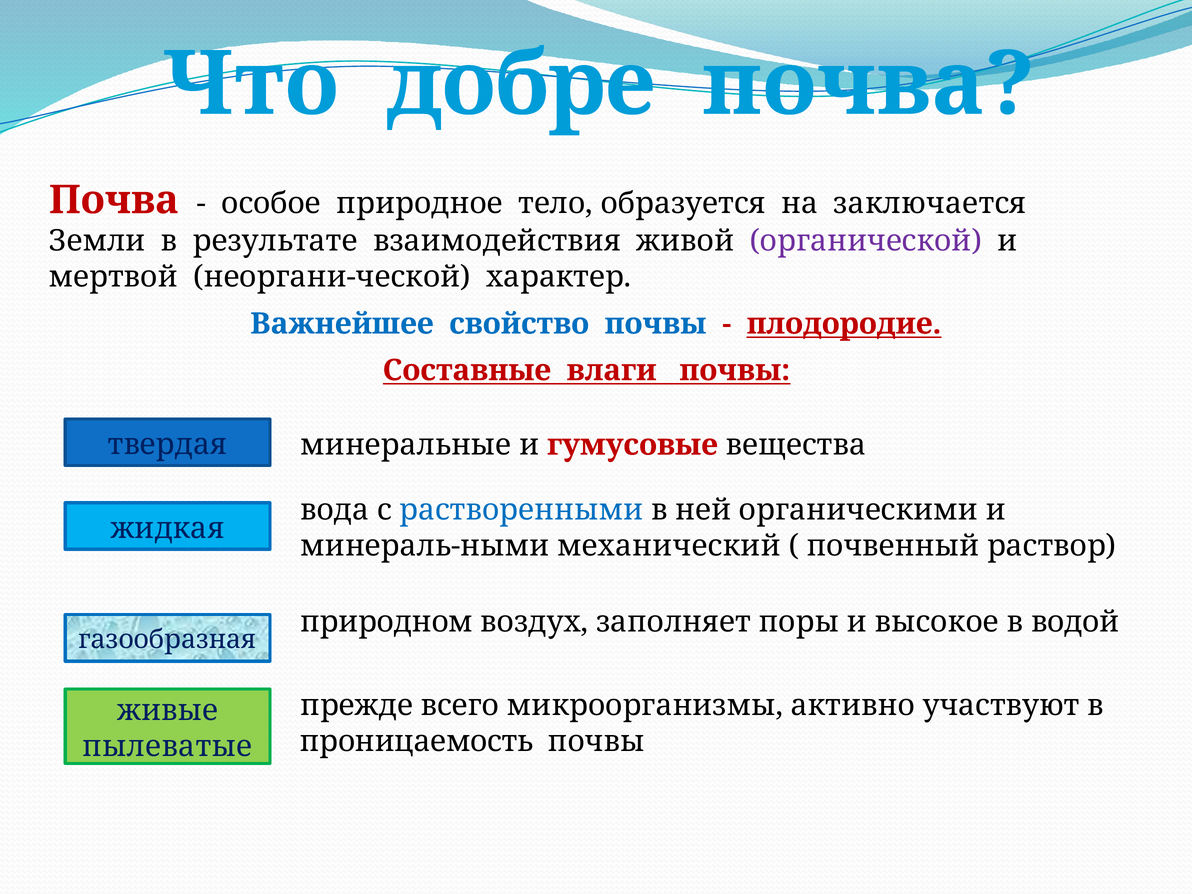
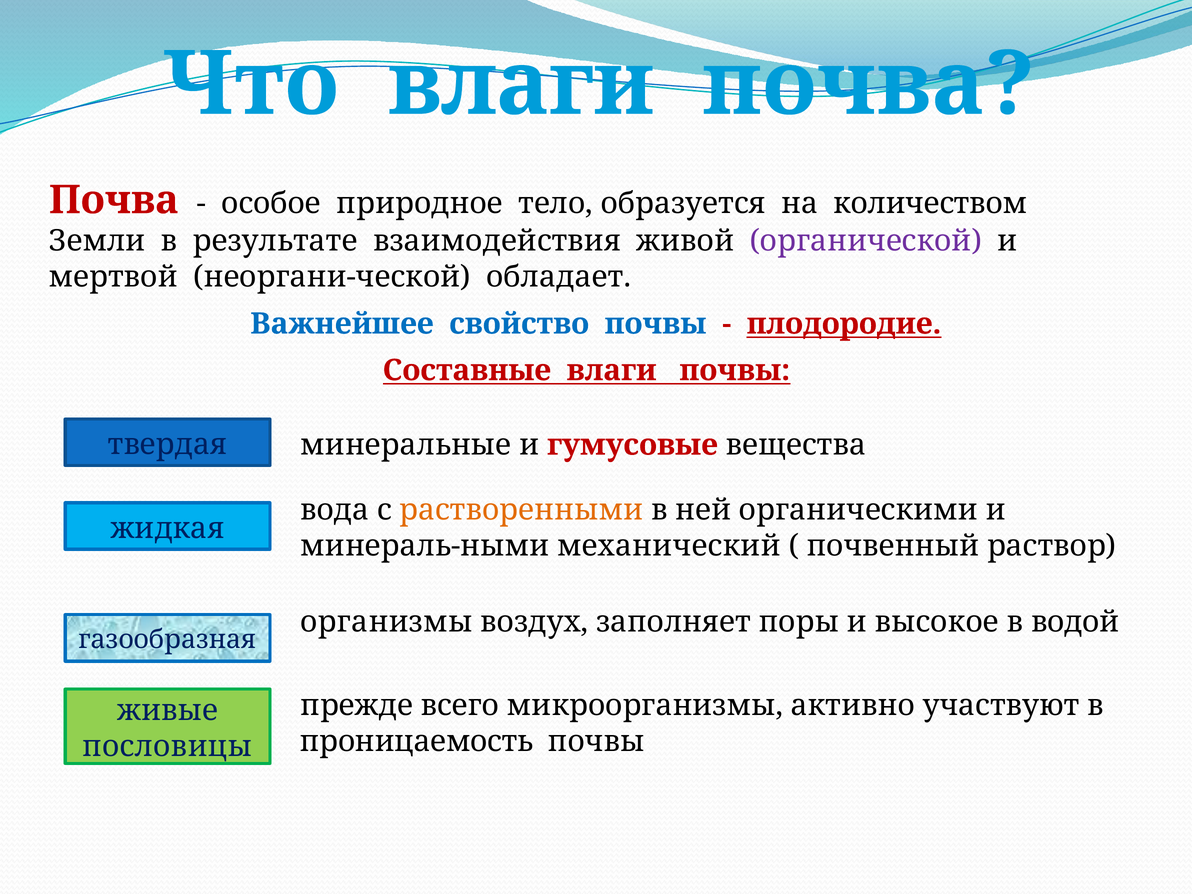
Что добре: добре -> влаги
заключается: заключается -> количеством
характер: характер -> обладает
растворенными colour: blue -> orange
природном: природном -> организмы
пылеватые: пылеватые -> пословицы
